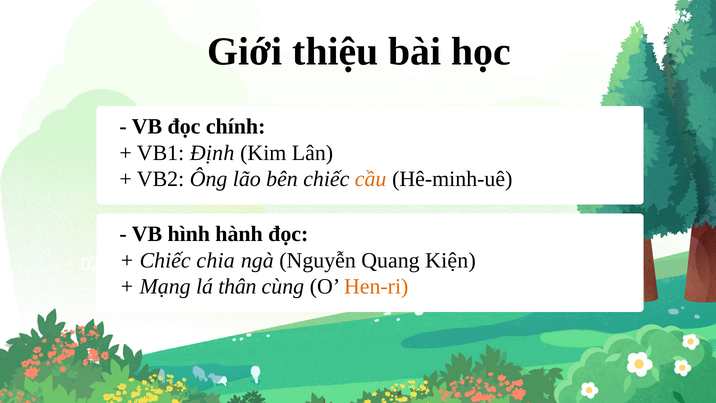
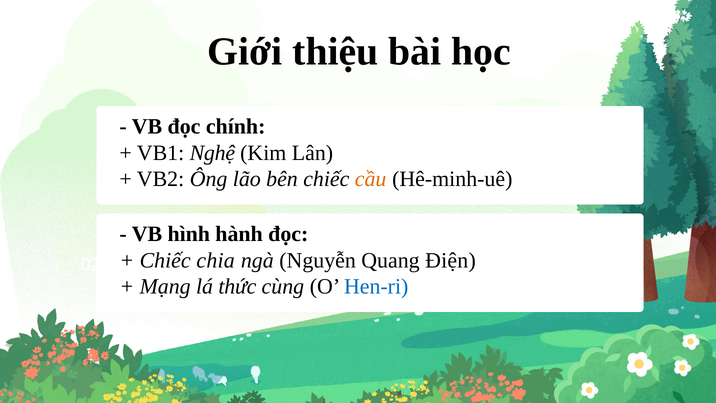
Định: Định -> Nghệ
Kiện: Kiện -> Điện
thân: thân -> thức
Hen-ri colour: orange -> blue
